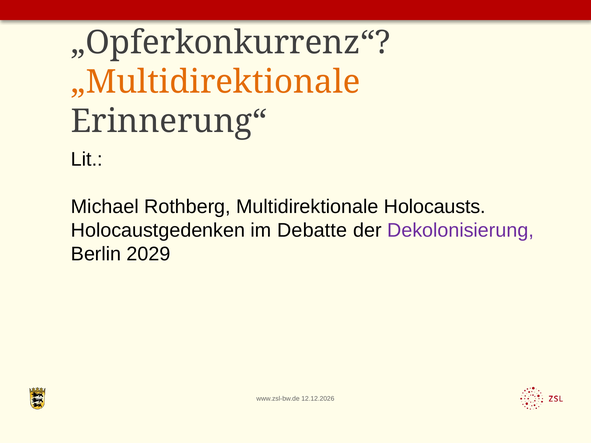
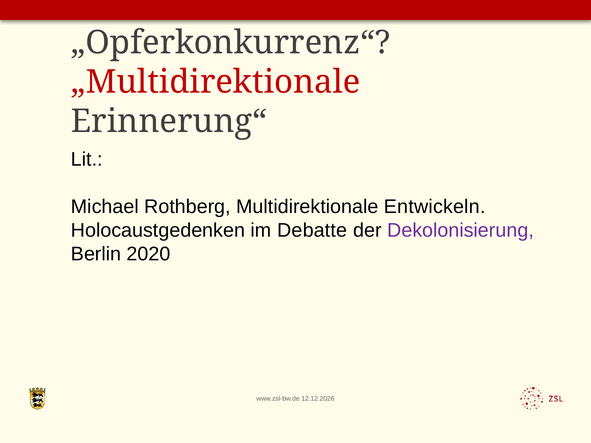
„Multidirektionale colour: orange -> red
Holocausts: Holocausts -> Entwickeln
2029: 2029 -> 2020
